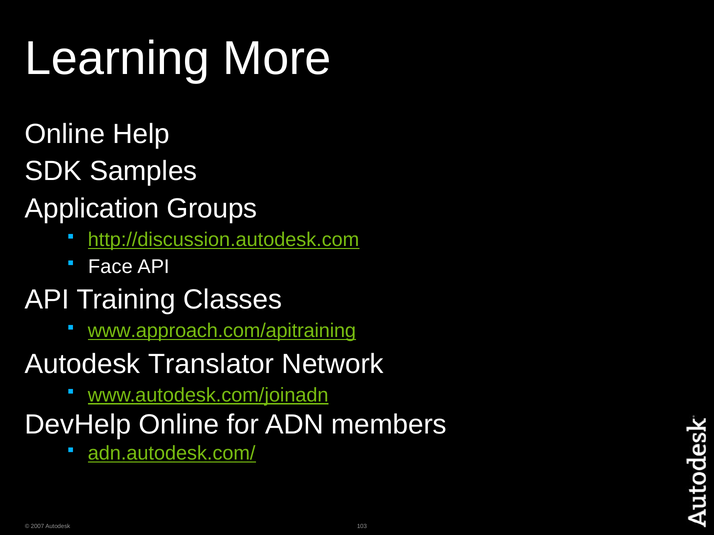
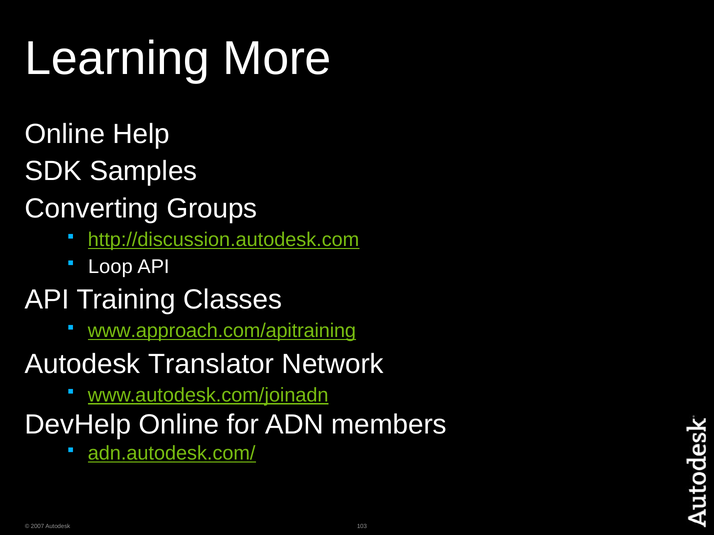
Application: Application -> Converting
Face: Face -> Loop
